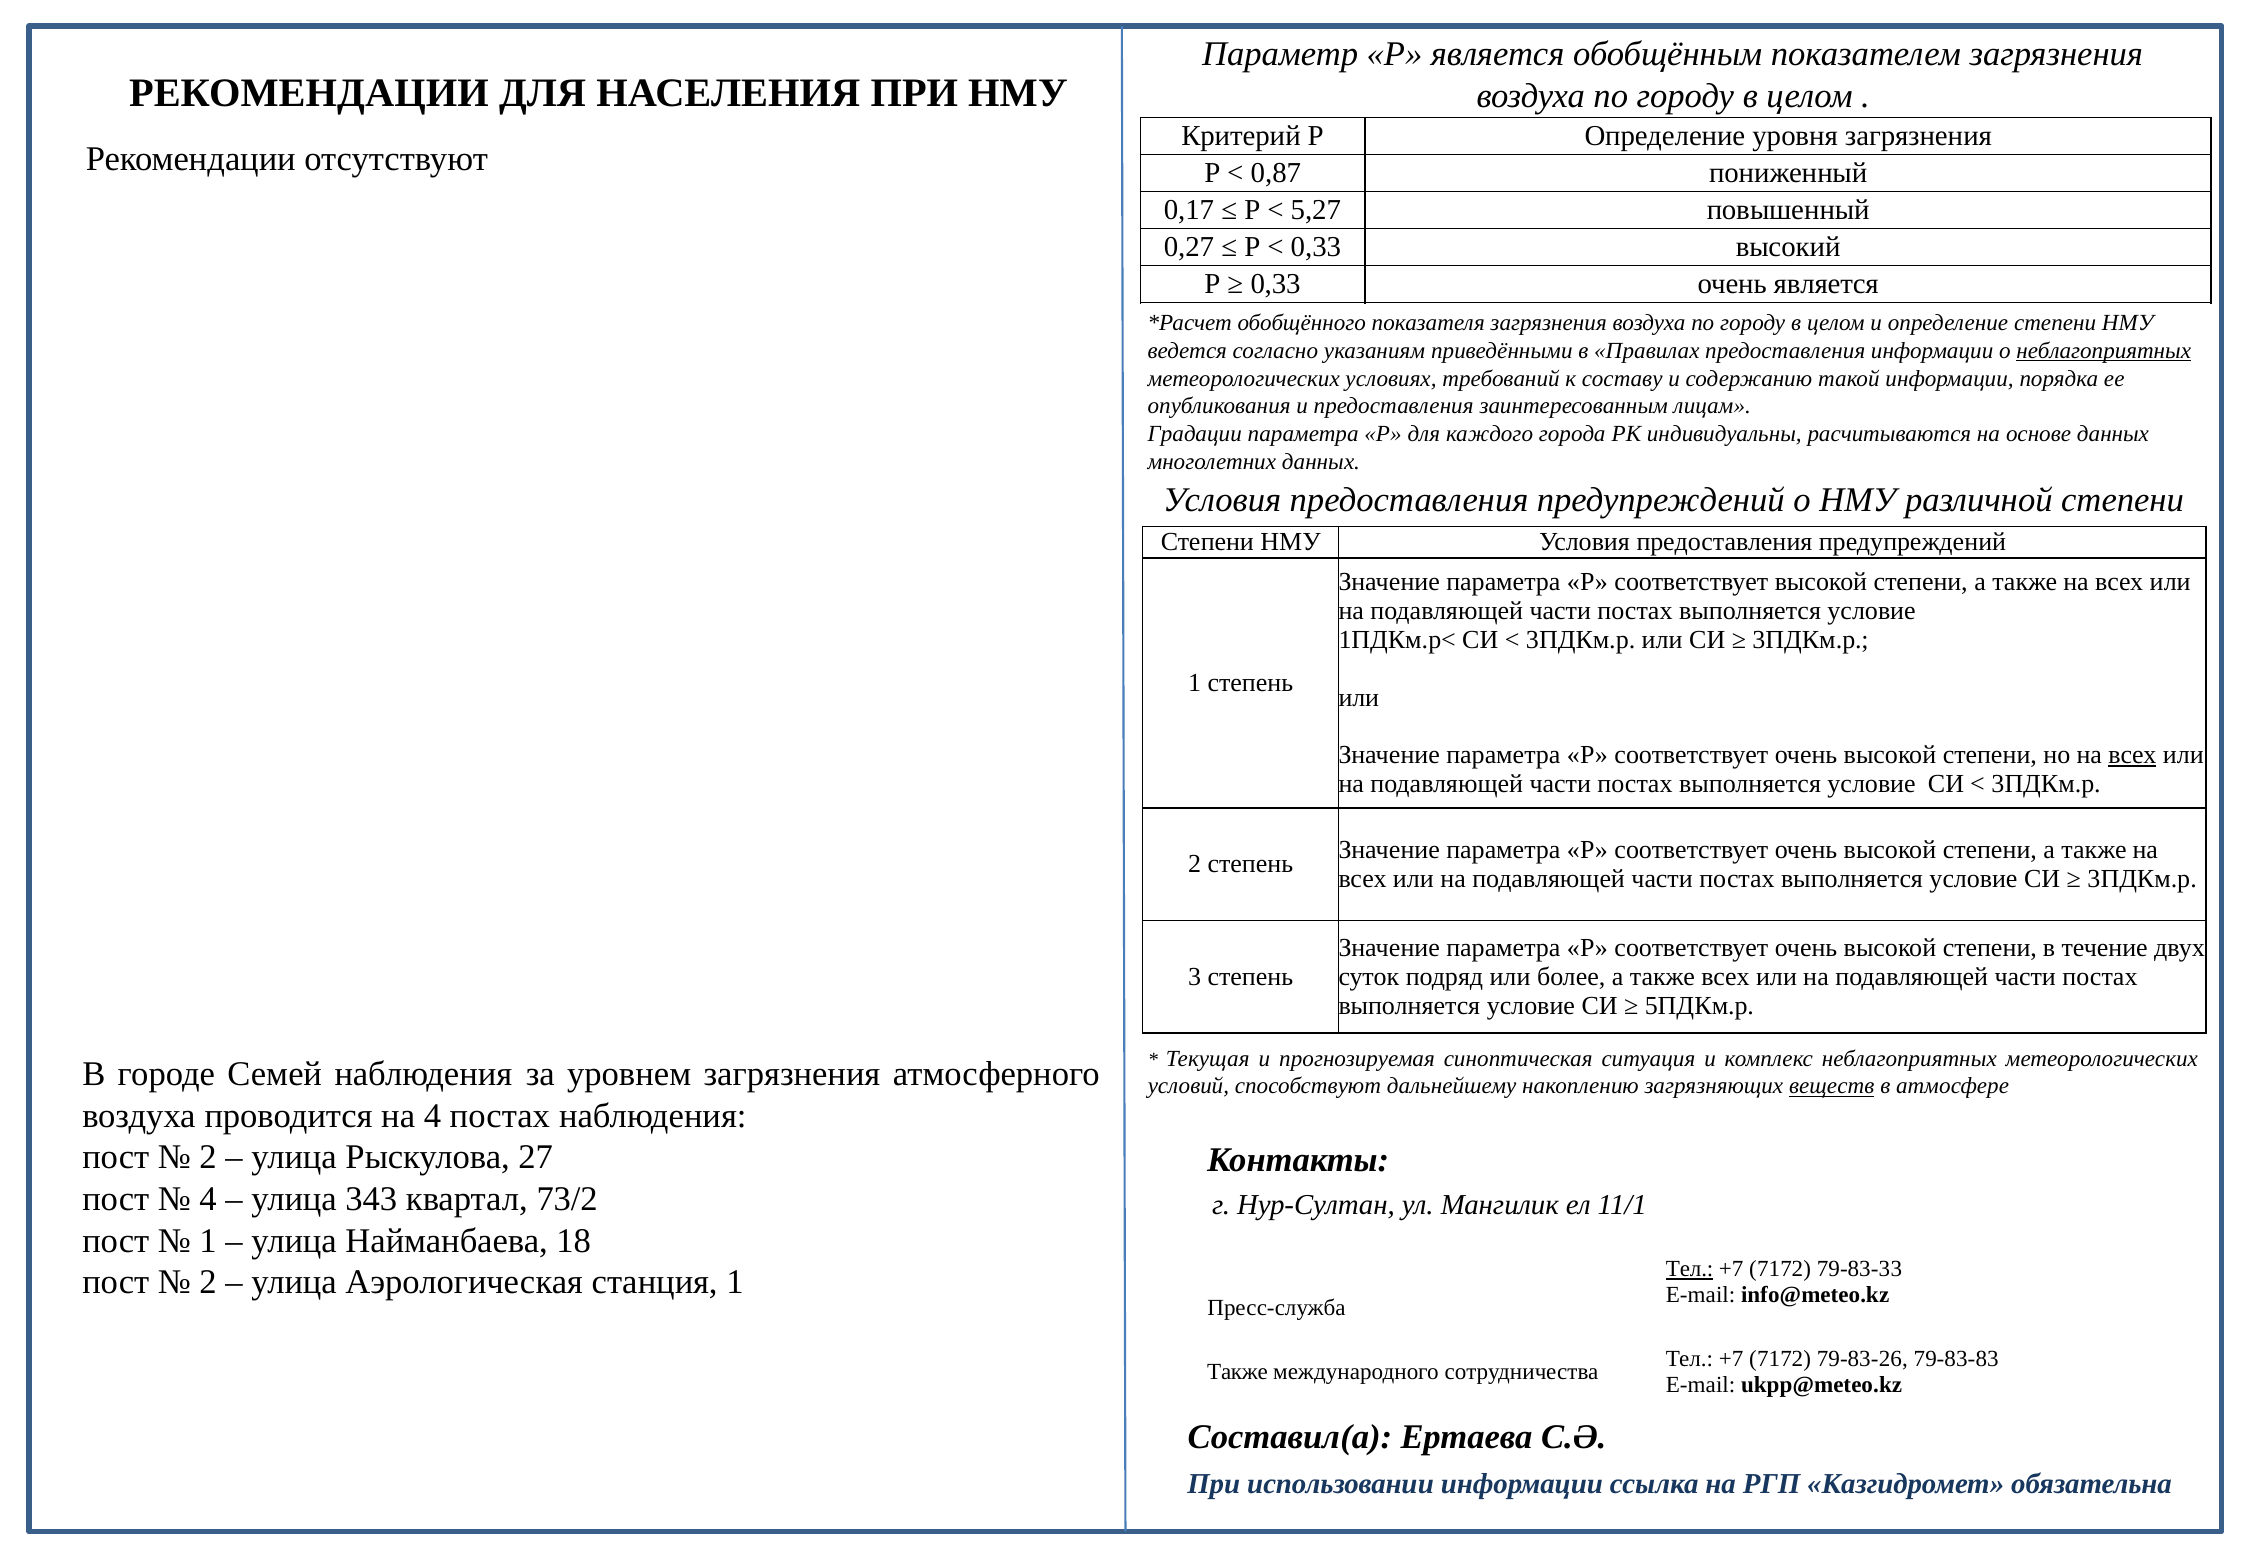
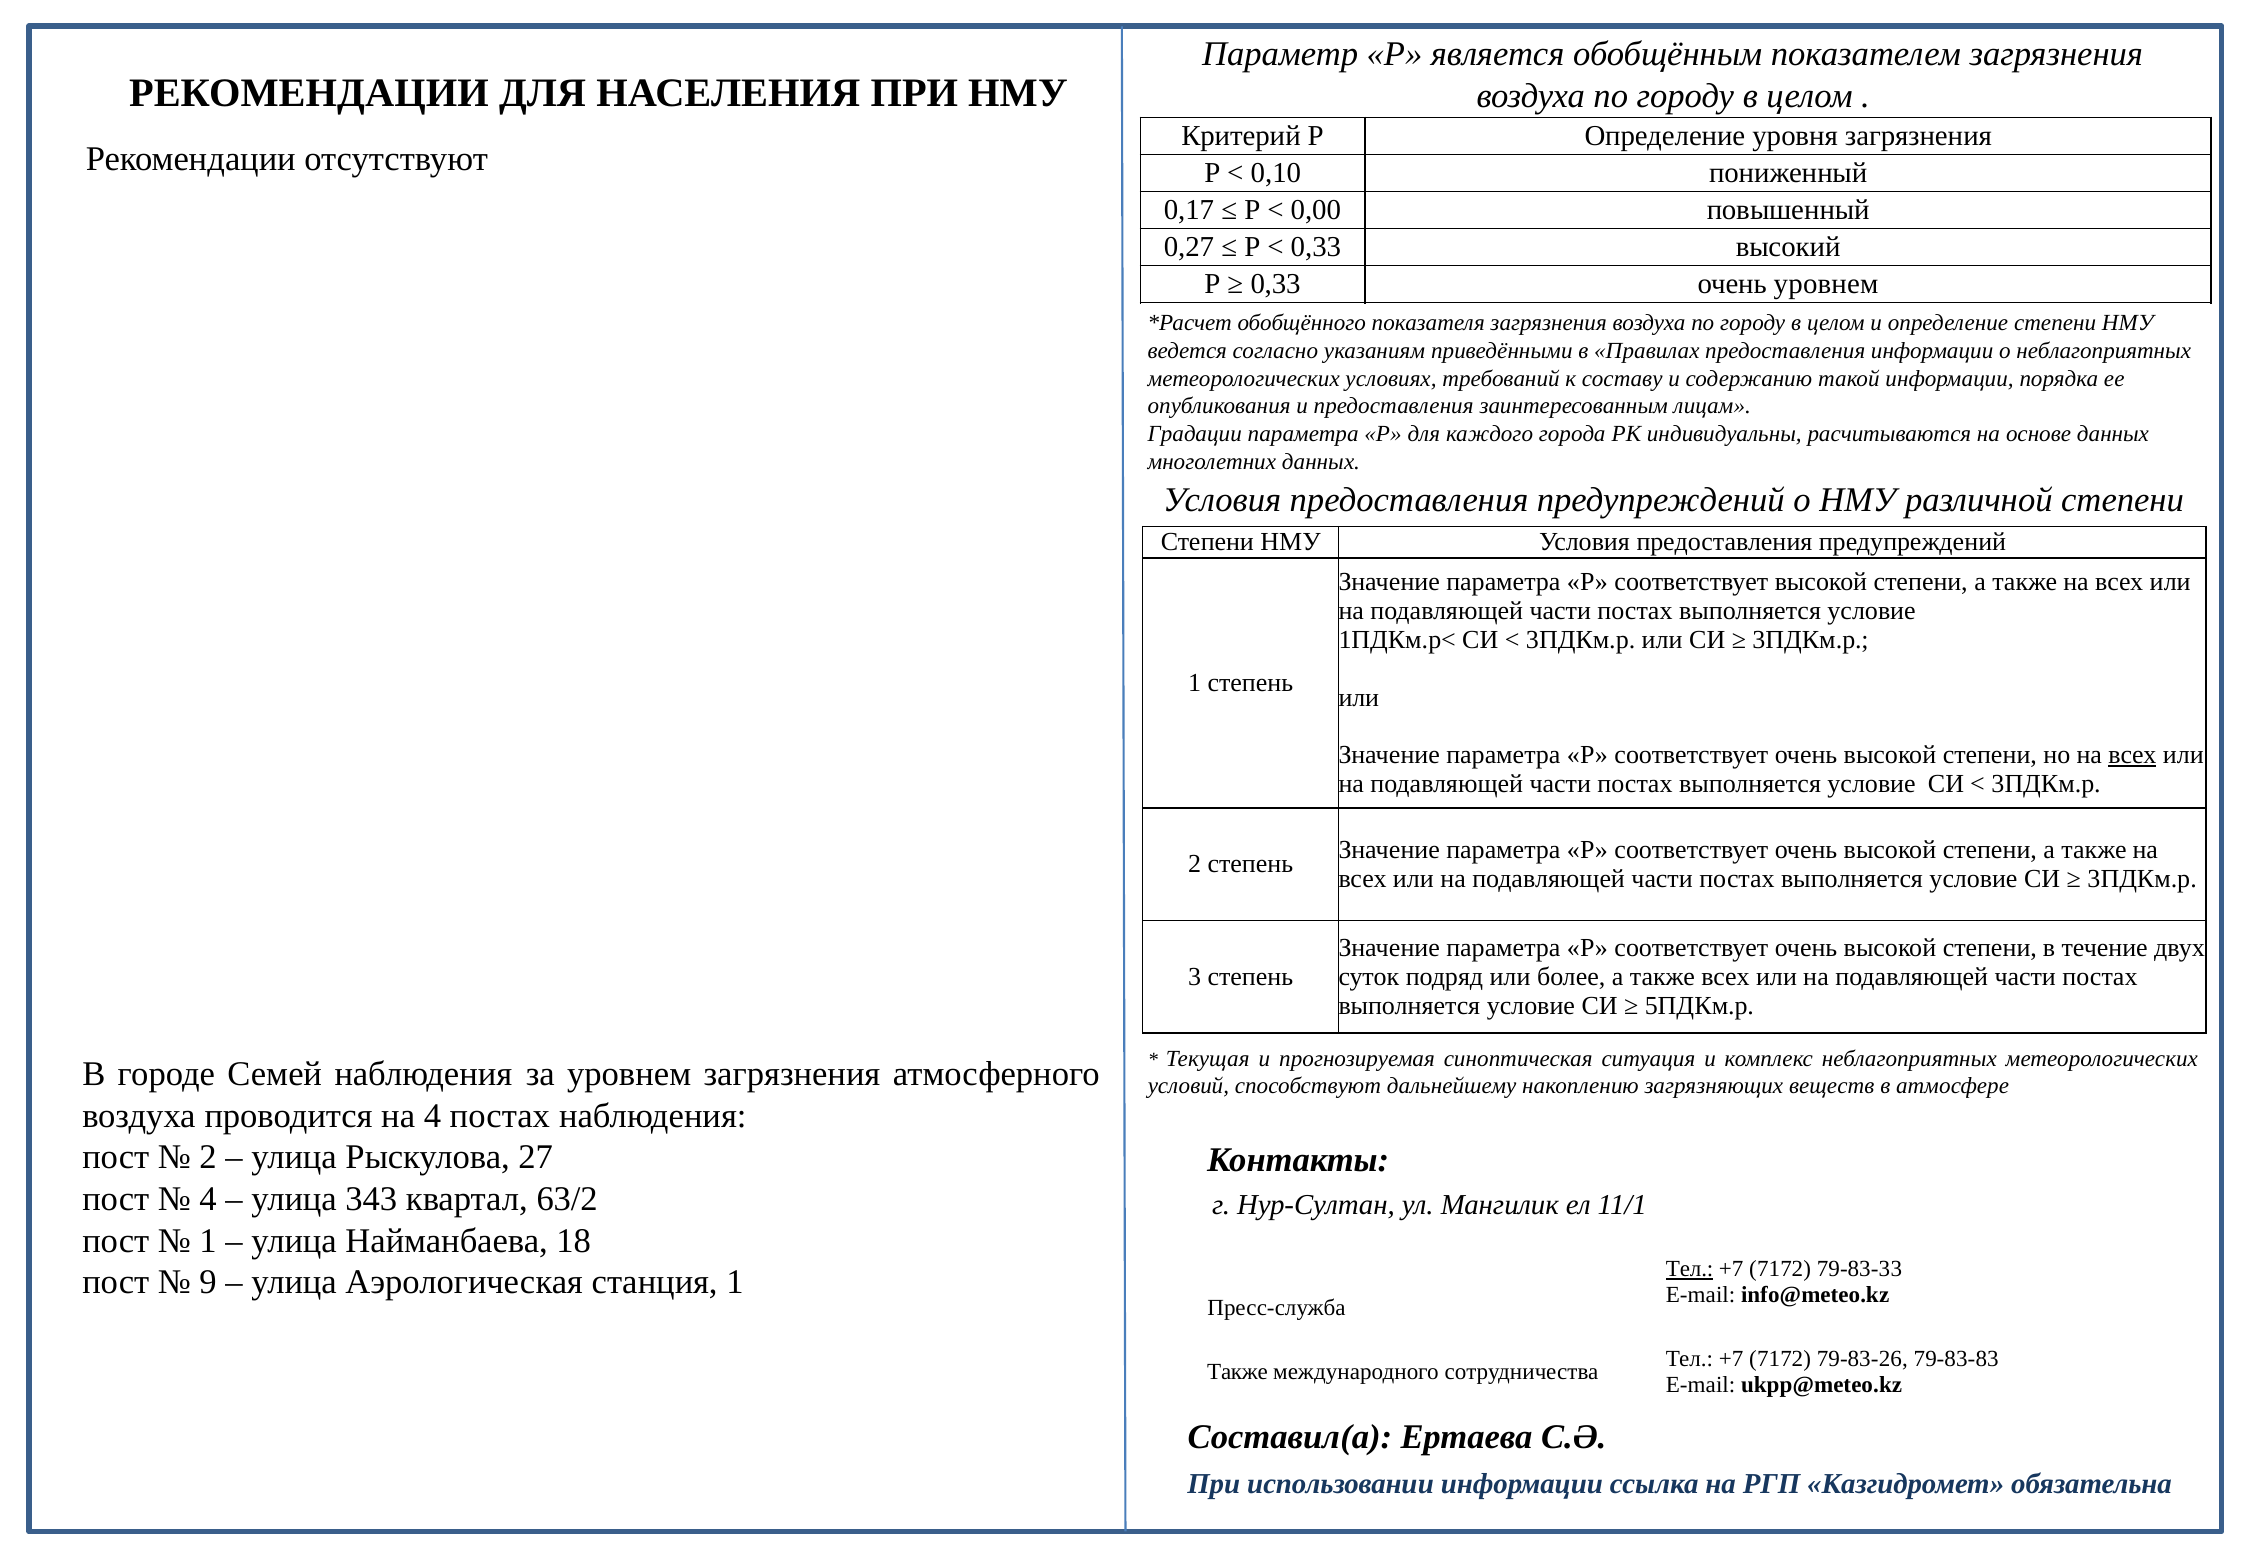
0,87: 0,87 -> 0,10
5,27: 5,27 -> 0,00
очень является: является -> уровнем
неблагоприятных at (2104, 351) underline: present -> none
веществ underline: present -> none
73/2: 73/2 -> 63/2
2 at (208, 1282): 2 -> 9
